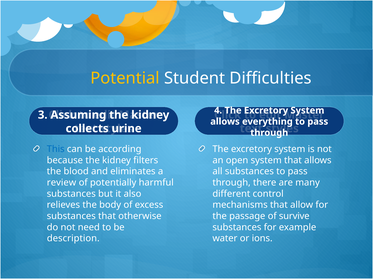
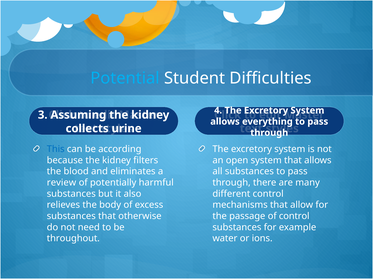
Potential colour: yellow -> light blue
of survive: survive -> control
description: description -> throughout
